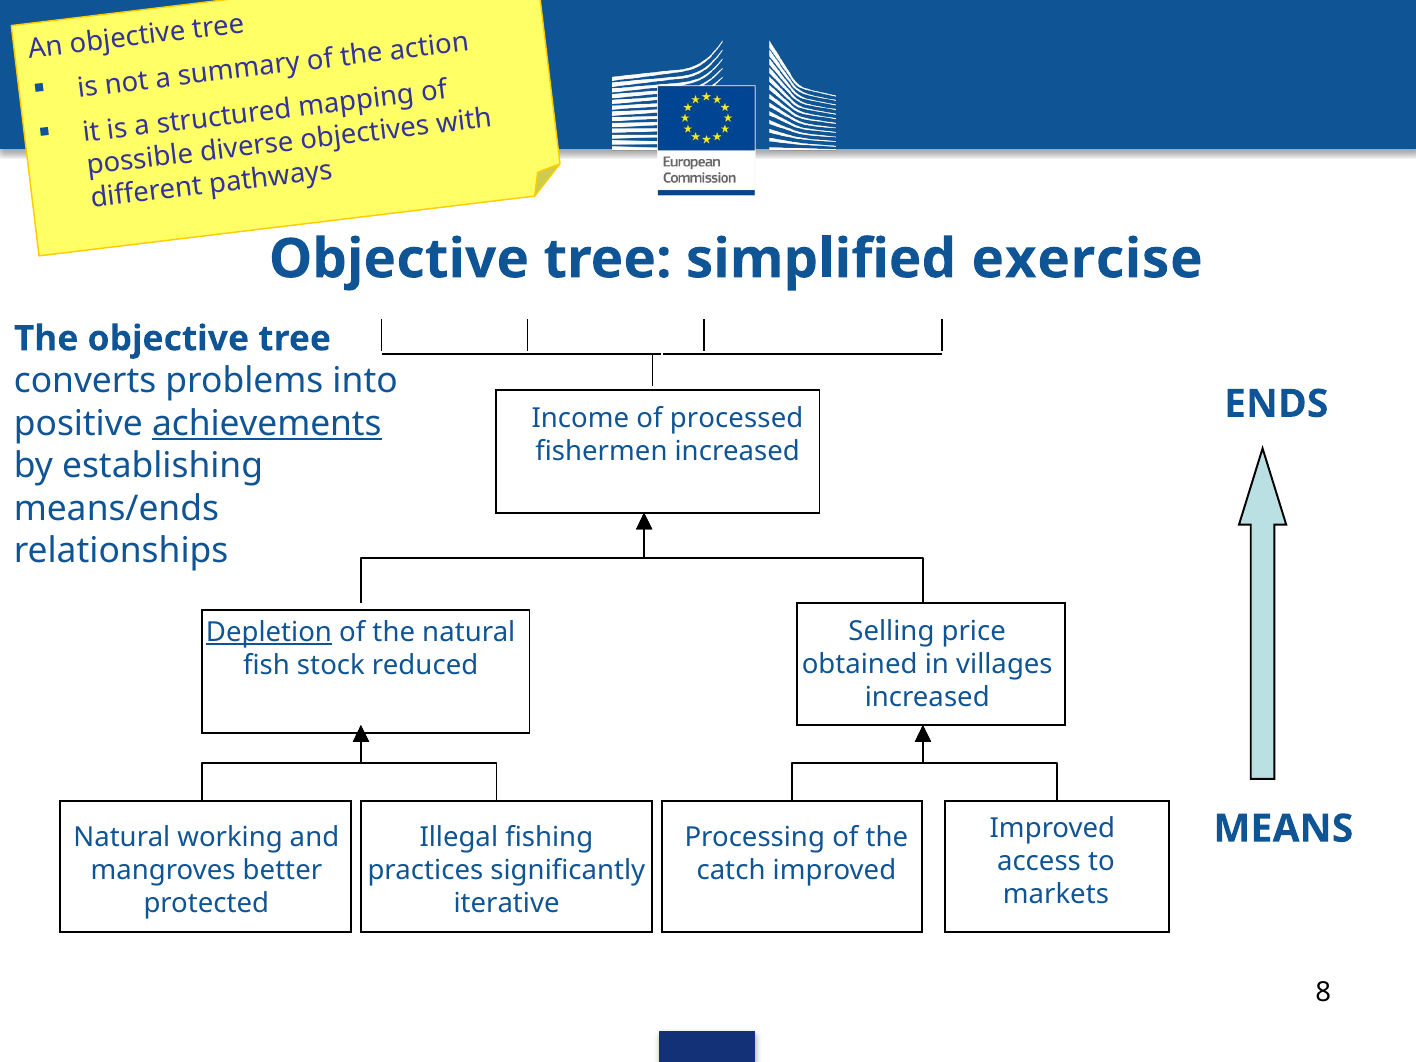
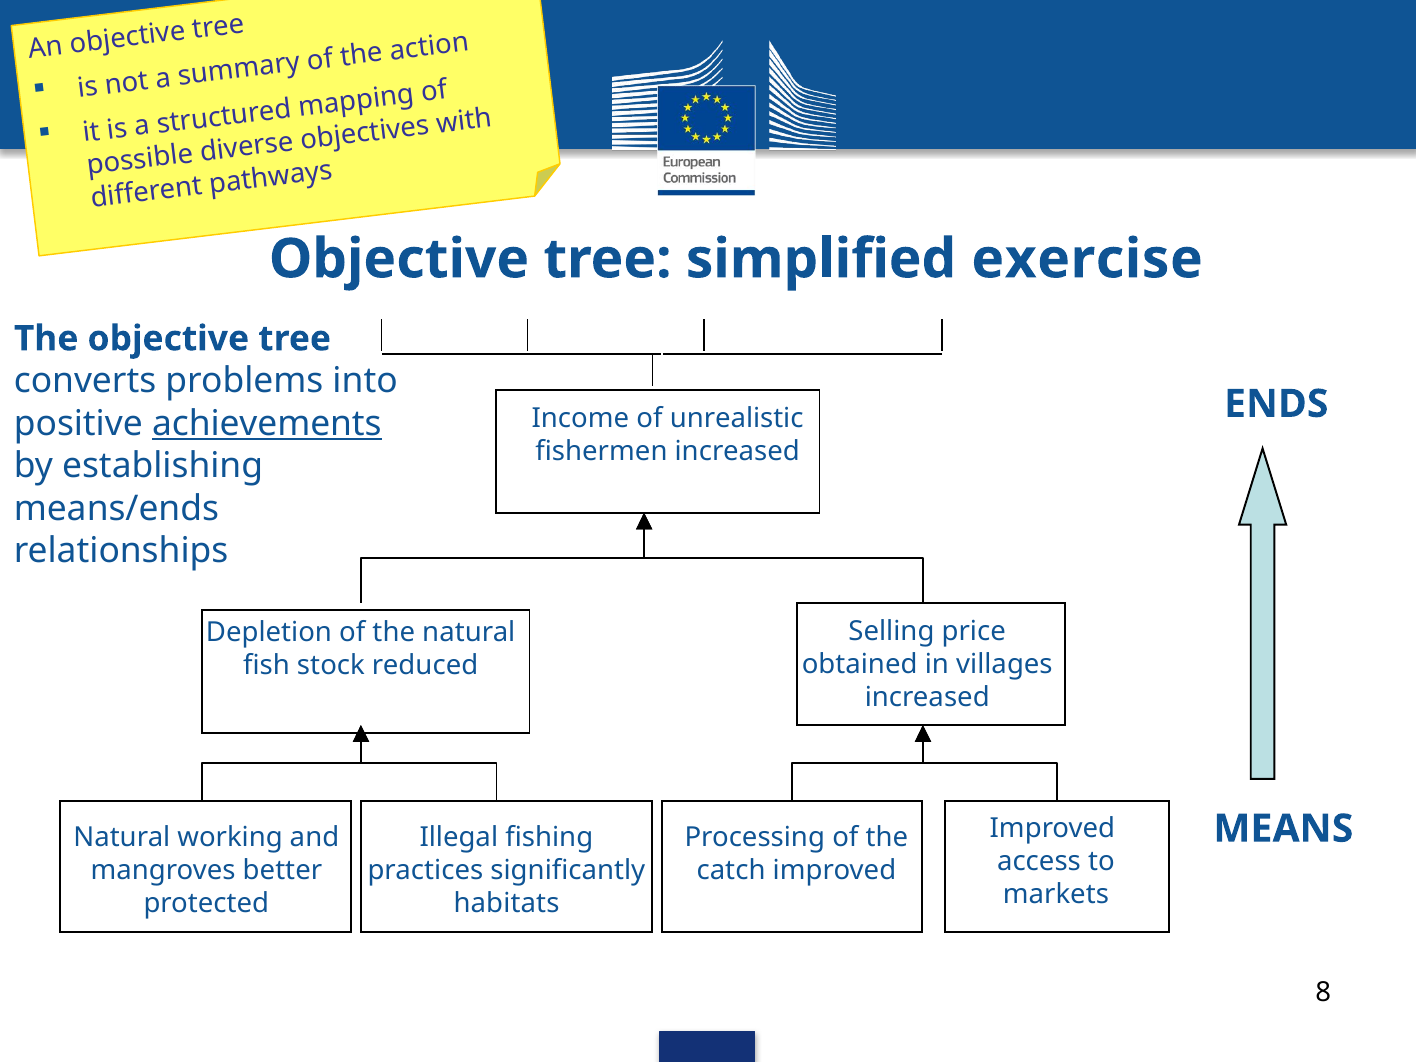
processed: processed -> unrealistic
Depletion underline: present -> none
iterative: iterative -> habitats
